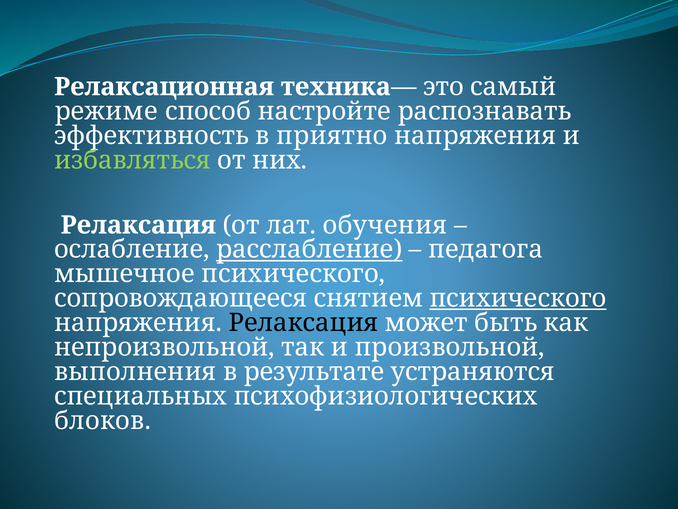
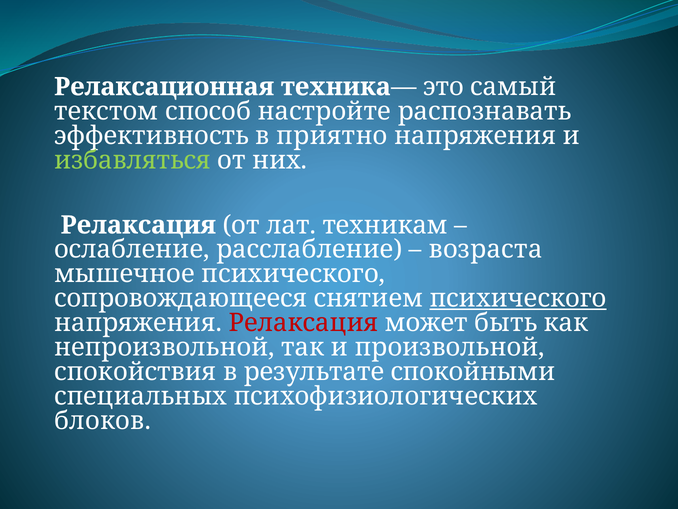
режиме: режиме -> текстом
обучения: обучения -> техникам
расслабление underline: present -> none
педагога: педагога -> возраста
Релаксация at (303, 323) colour: black -> red
выполнения: выполнения -> спокойствия
устраняются: устраняются -> спокойными
